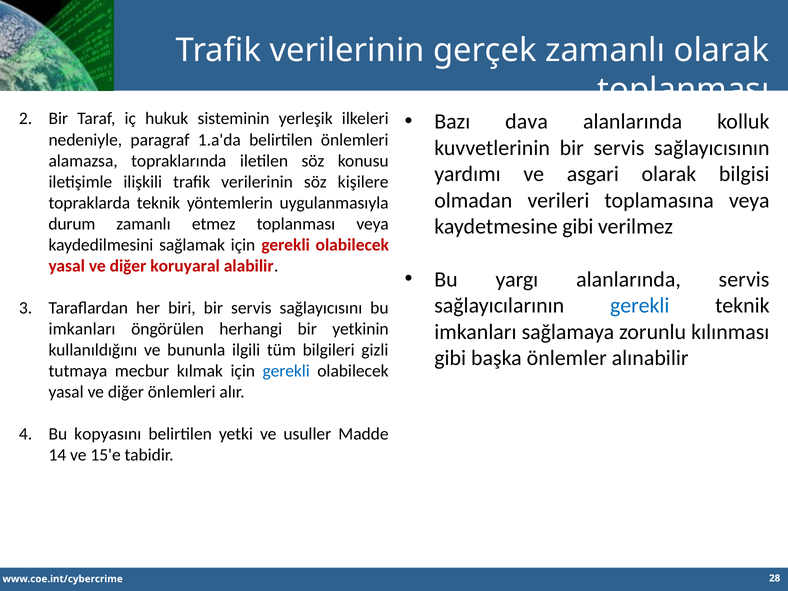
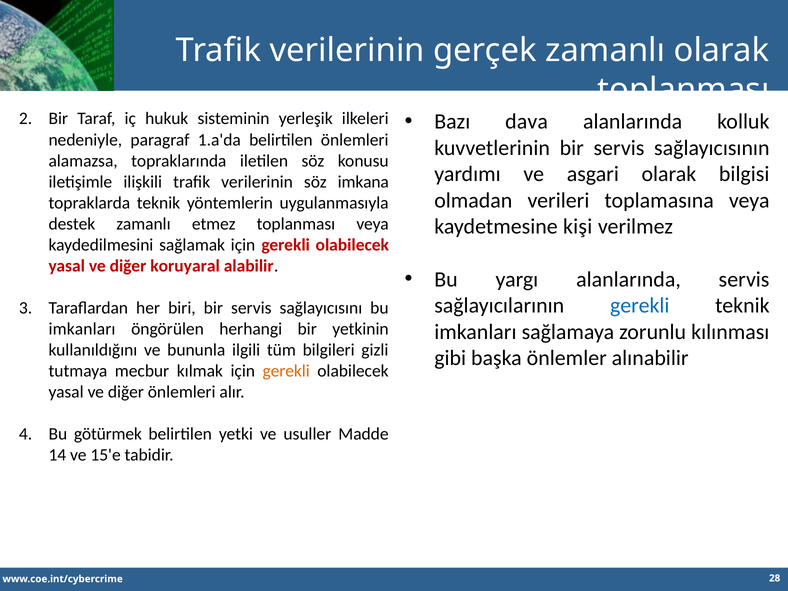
kişilere: kişilere -> imkana
durum: durum -> destek
kaydetmesine gibi: gibi -> kişi
gerekli at (286, 371) colour: blue -> orange
kopyasını: kopyasını -> götürmek
